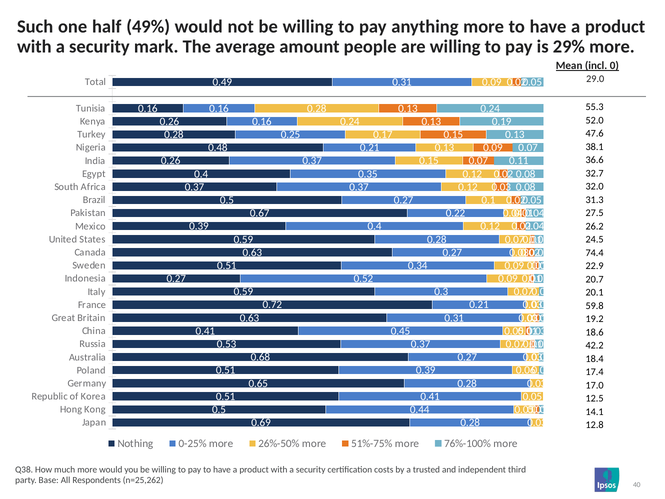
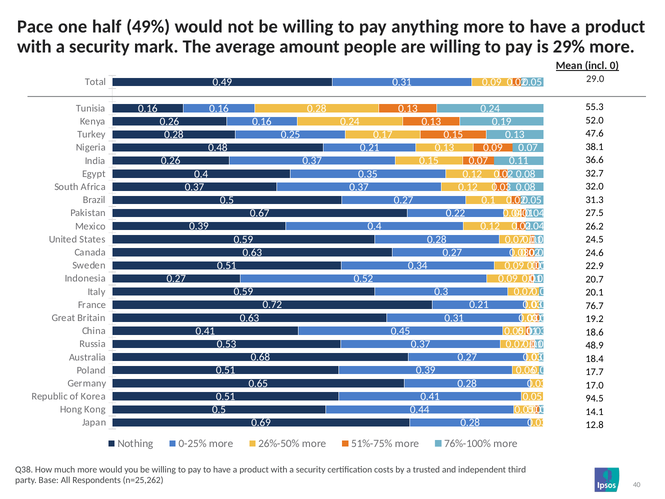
Such: Such -> Pace
74.4: 74.4 -> 24.6
59.8: 59.8 -> 76.7
42.2: 42.2 -> 48.9
17.4: 17.4 -> 17.7
12.5: 12.5 -> 94.5
